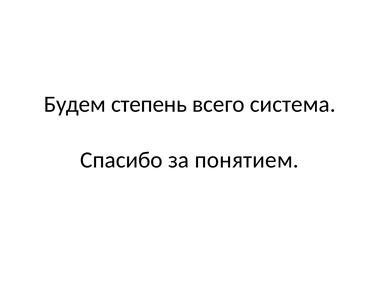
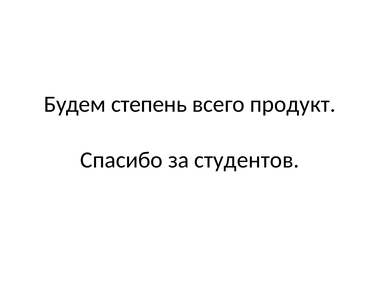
система: система -> продукт
понятием: понятием -> студентов
